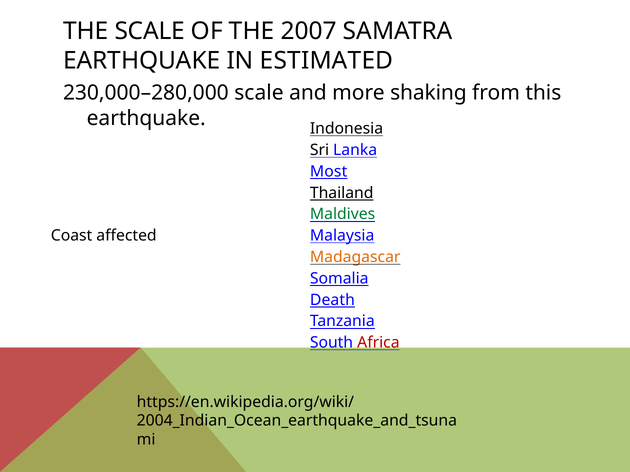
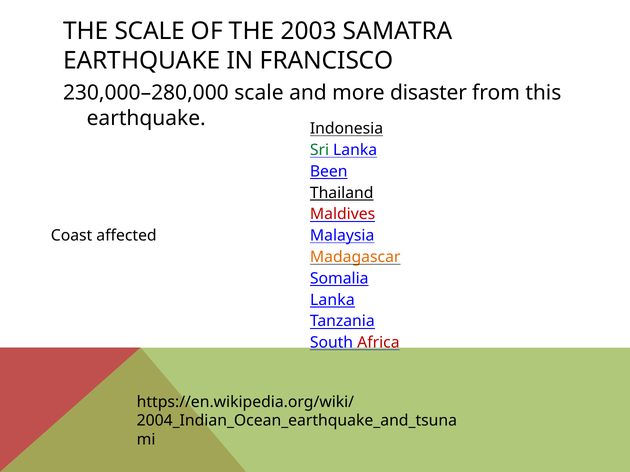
2007: 2007 -> 2003
ESTIMATED: ESTIMATED -> FRANCISCO
shaking: shaking -> disaster
Sri colour: black -> green
Most: Most -> Been
Maldives colour: green -> red
Death at (332, 300): Death -> Lanka
